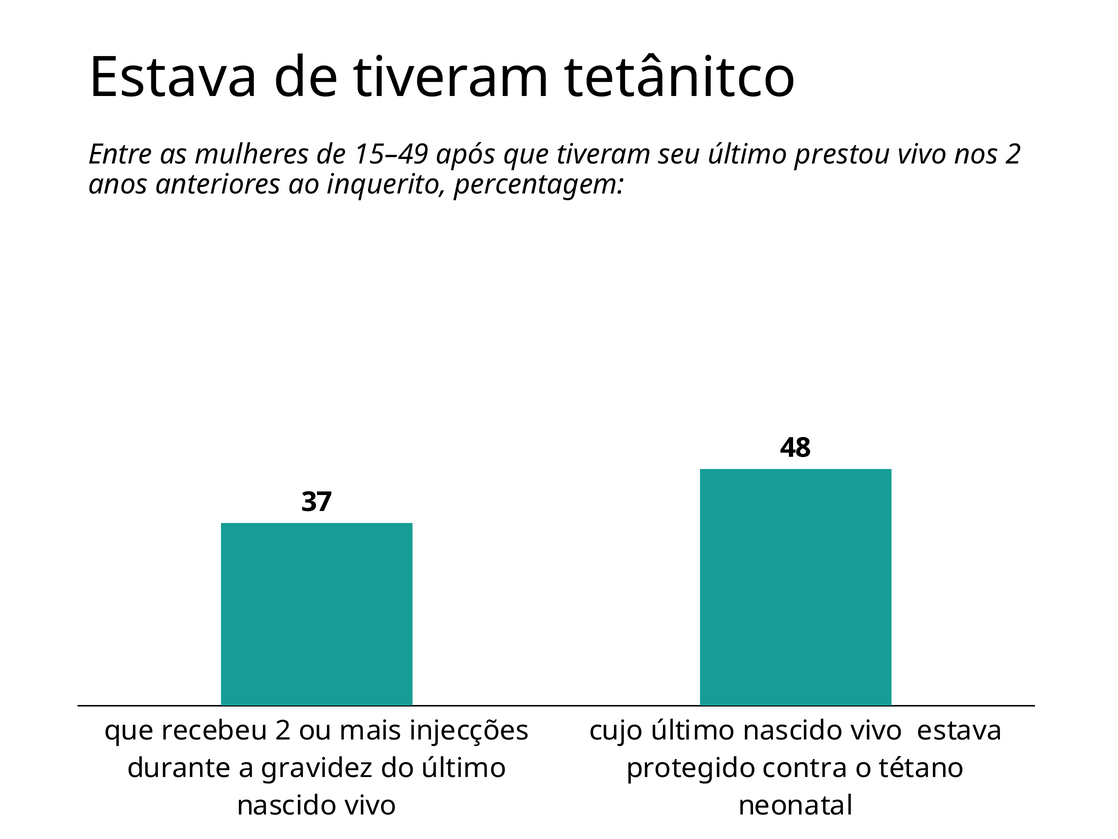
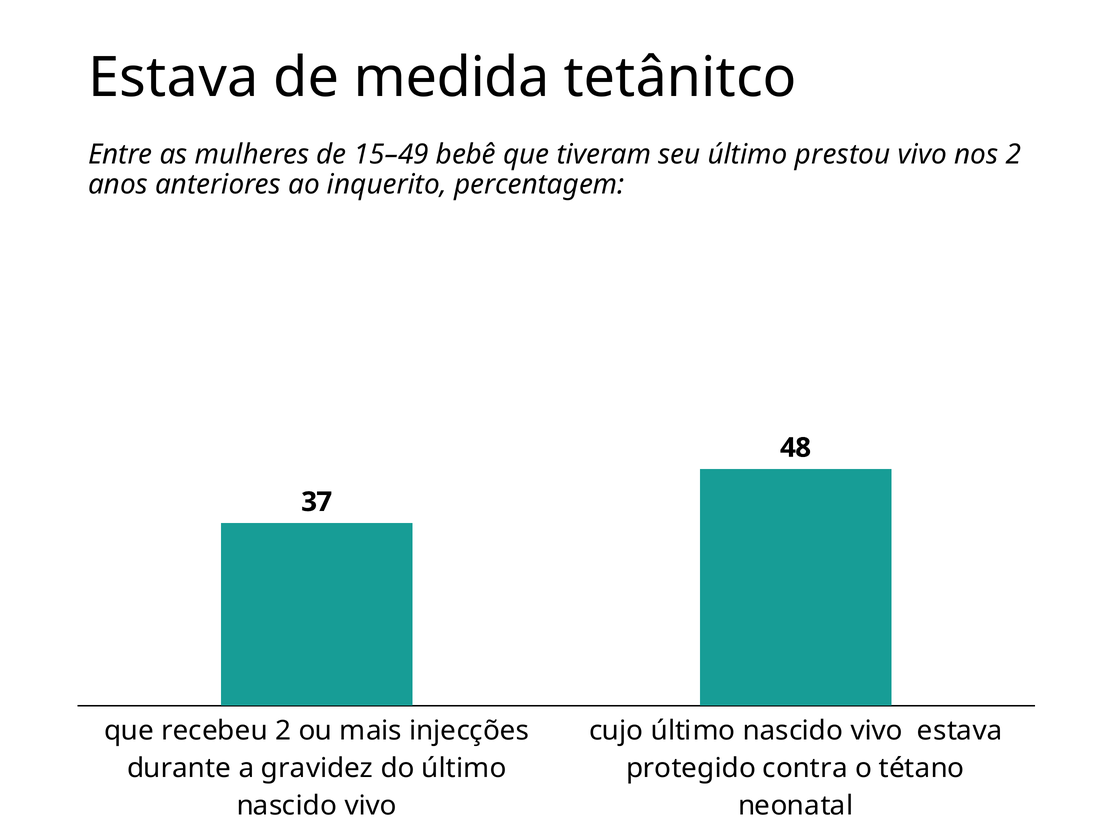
de tiveram: tiveram -> medida
após: após -> bebê
